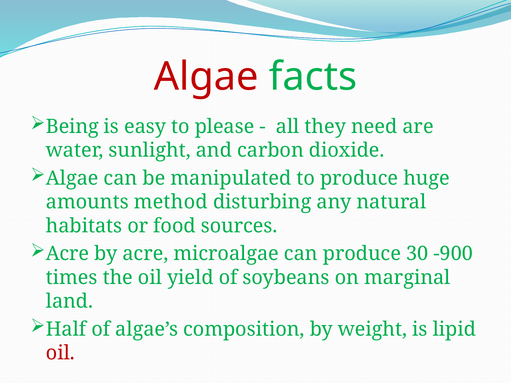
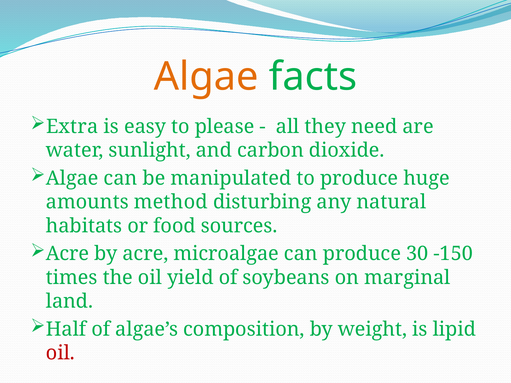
Algae at (206, 77) colour: red -> orange
Being: Being -> Extra
-900: -900 -> -150
